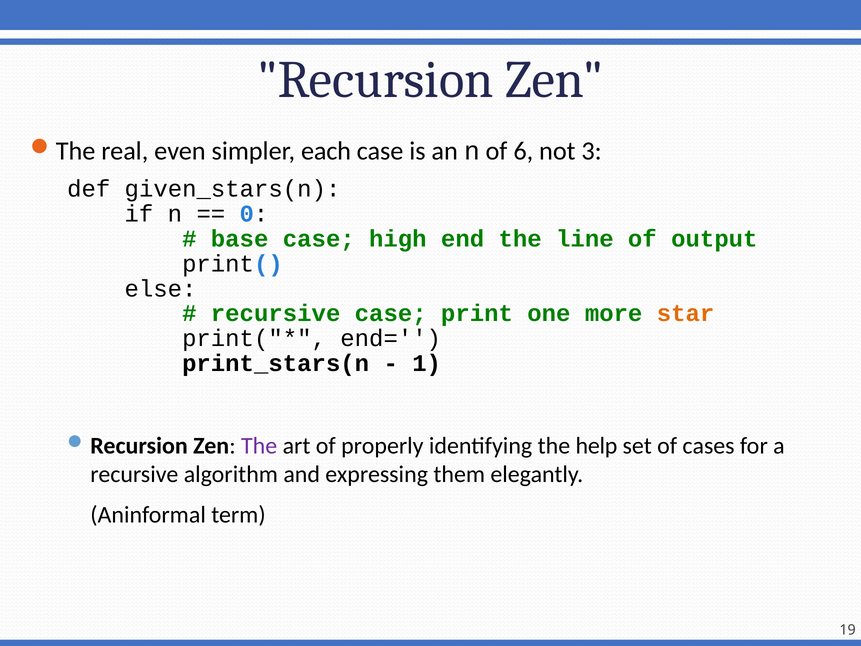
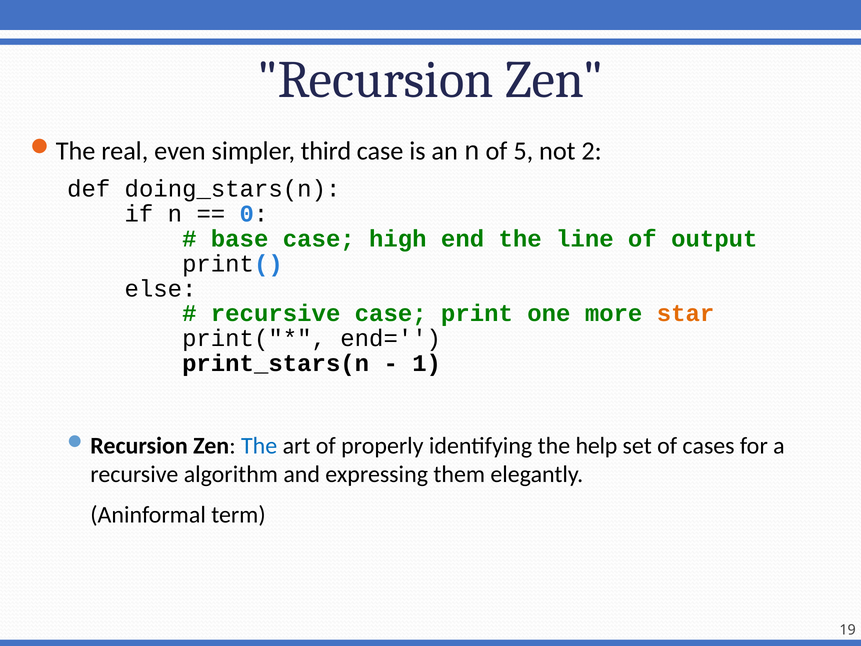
each: each -> third
6: 6 -> 5
3: 3 -> 2
given_stars(n: given_stars(n -> doing_stars(n
The at (259, 446) colour: purple -> blue
